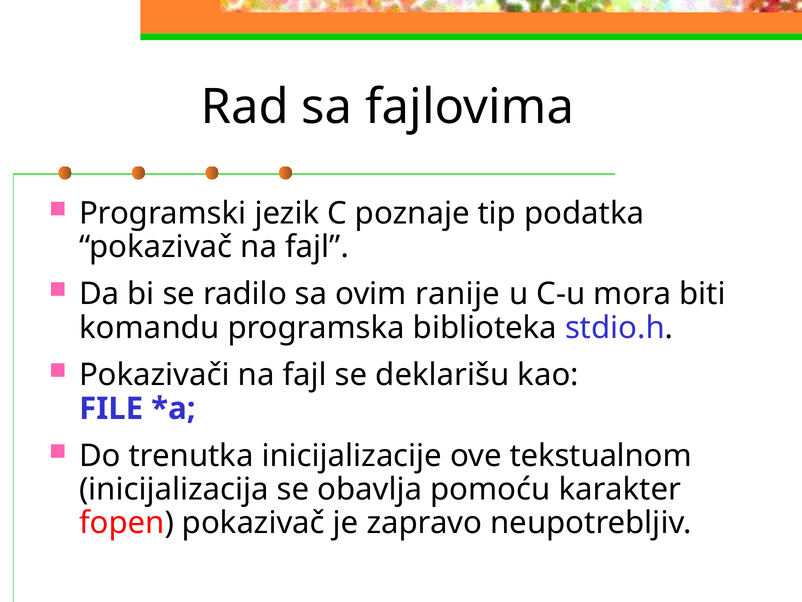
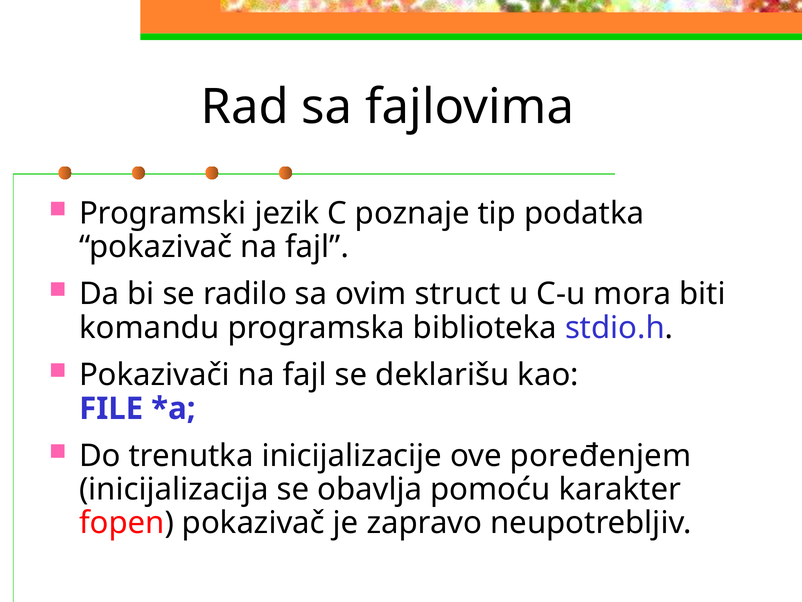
ranije: ranije -> struct
tekstualnom: tekstualnom -> poređenjem
